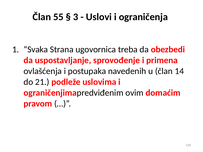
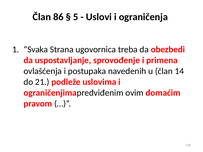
55: 55 -> 86
3: 3 -> 5
